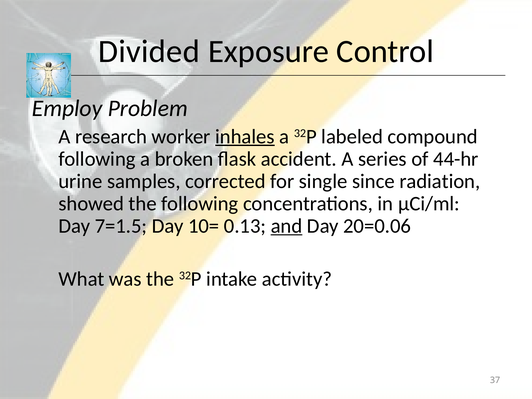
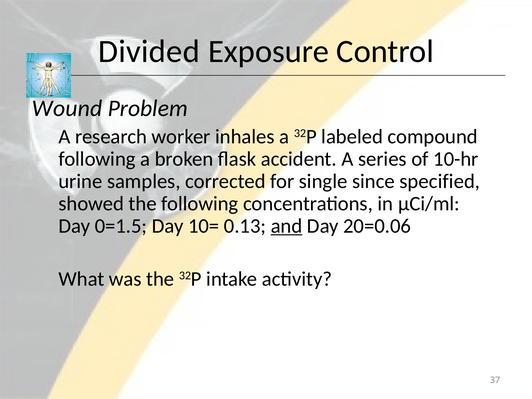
Employ: Employ -> Wound
inhales underline: present -> none
44-hr: 44-hr -> 10-hr
radiation: radiation -> specified
7=1.5: 7=1.5 -> 0=1.5
